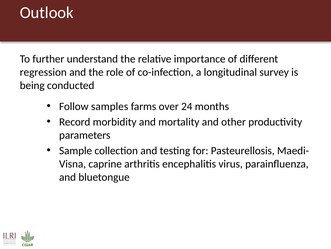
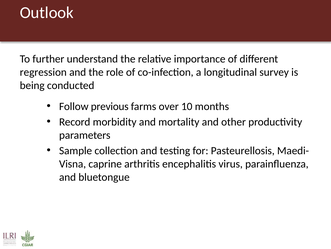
samples: samples -> previous
24: 24 -> 10
